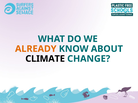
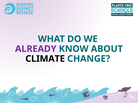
ALREADY colour: orange -> purple
